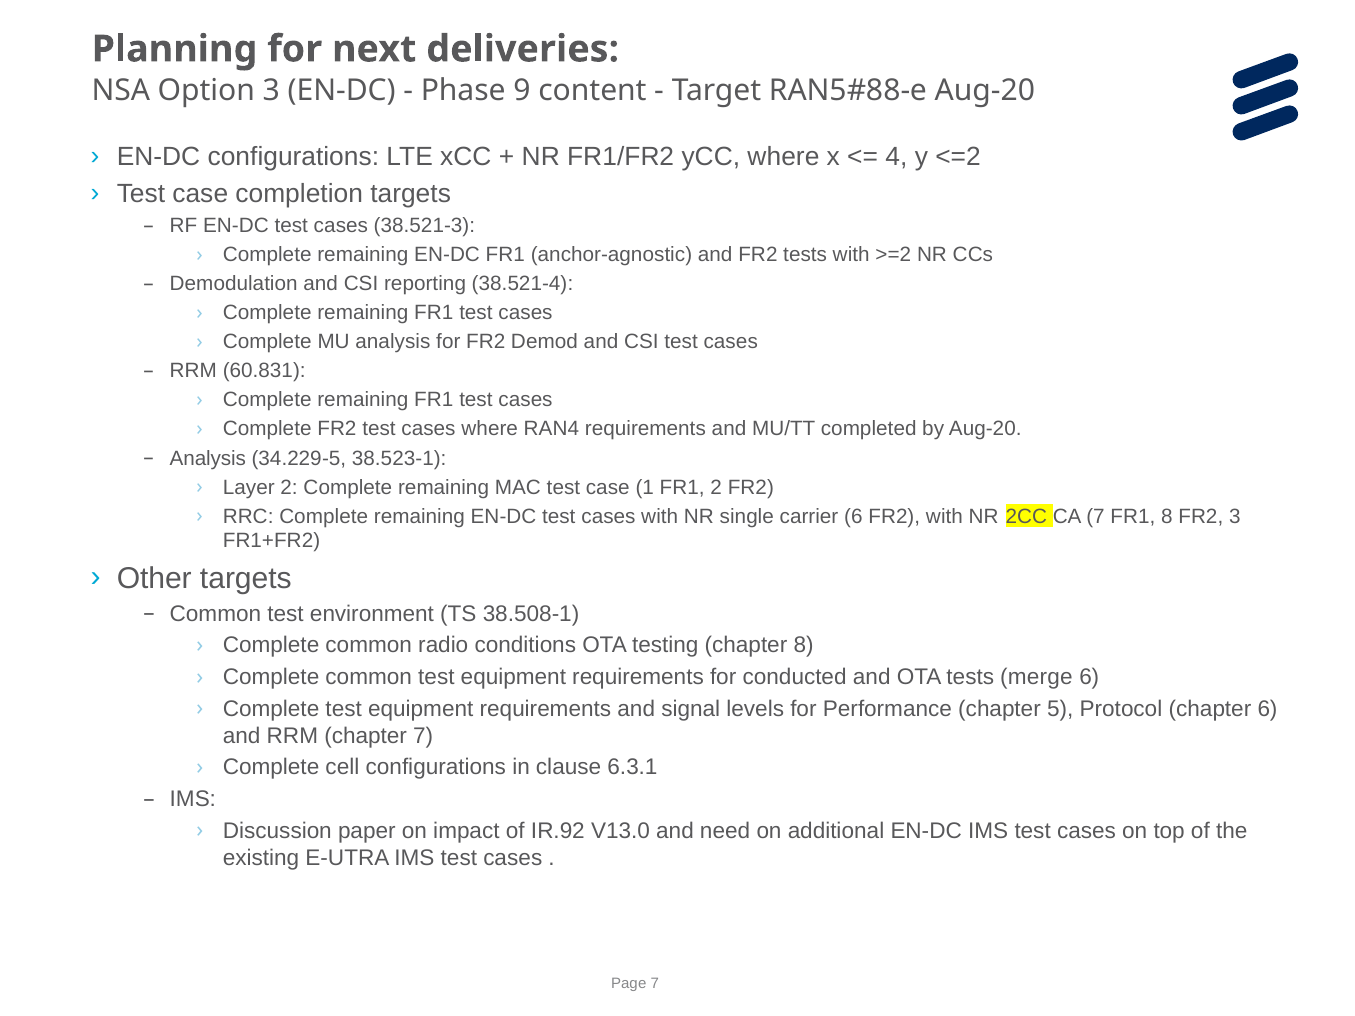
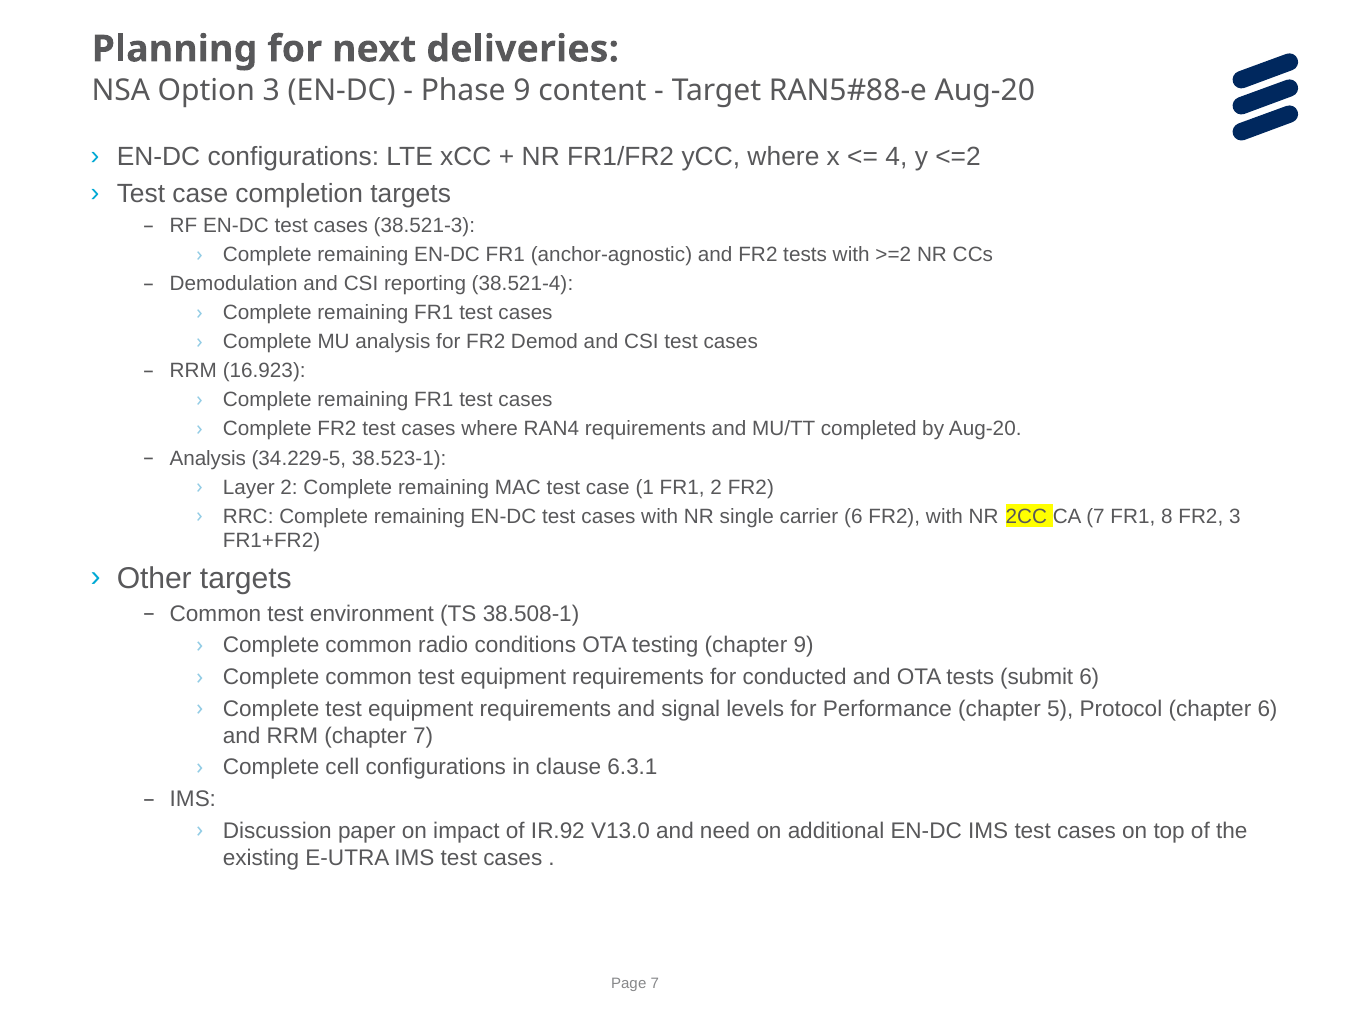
60.831: 60.831 -> 16.923
chapter 8: 8 -> 9
merge: merge -> submit
